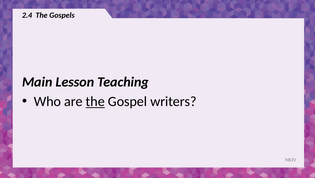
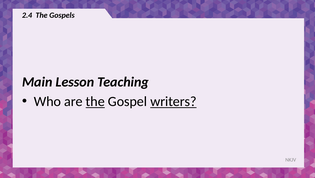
writers underline: none -> present
